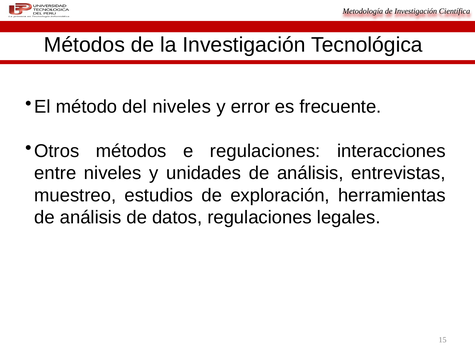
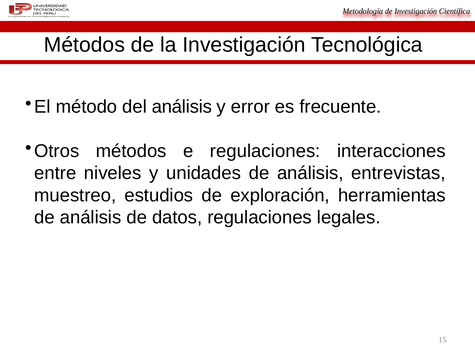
del niveles: niveles -> análisis
